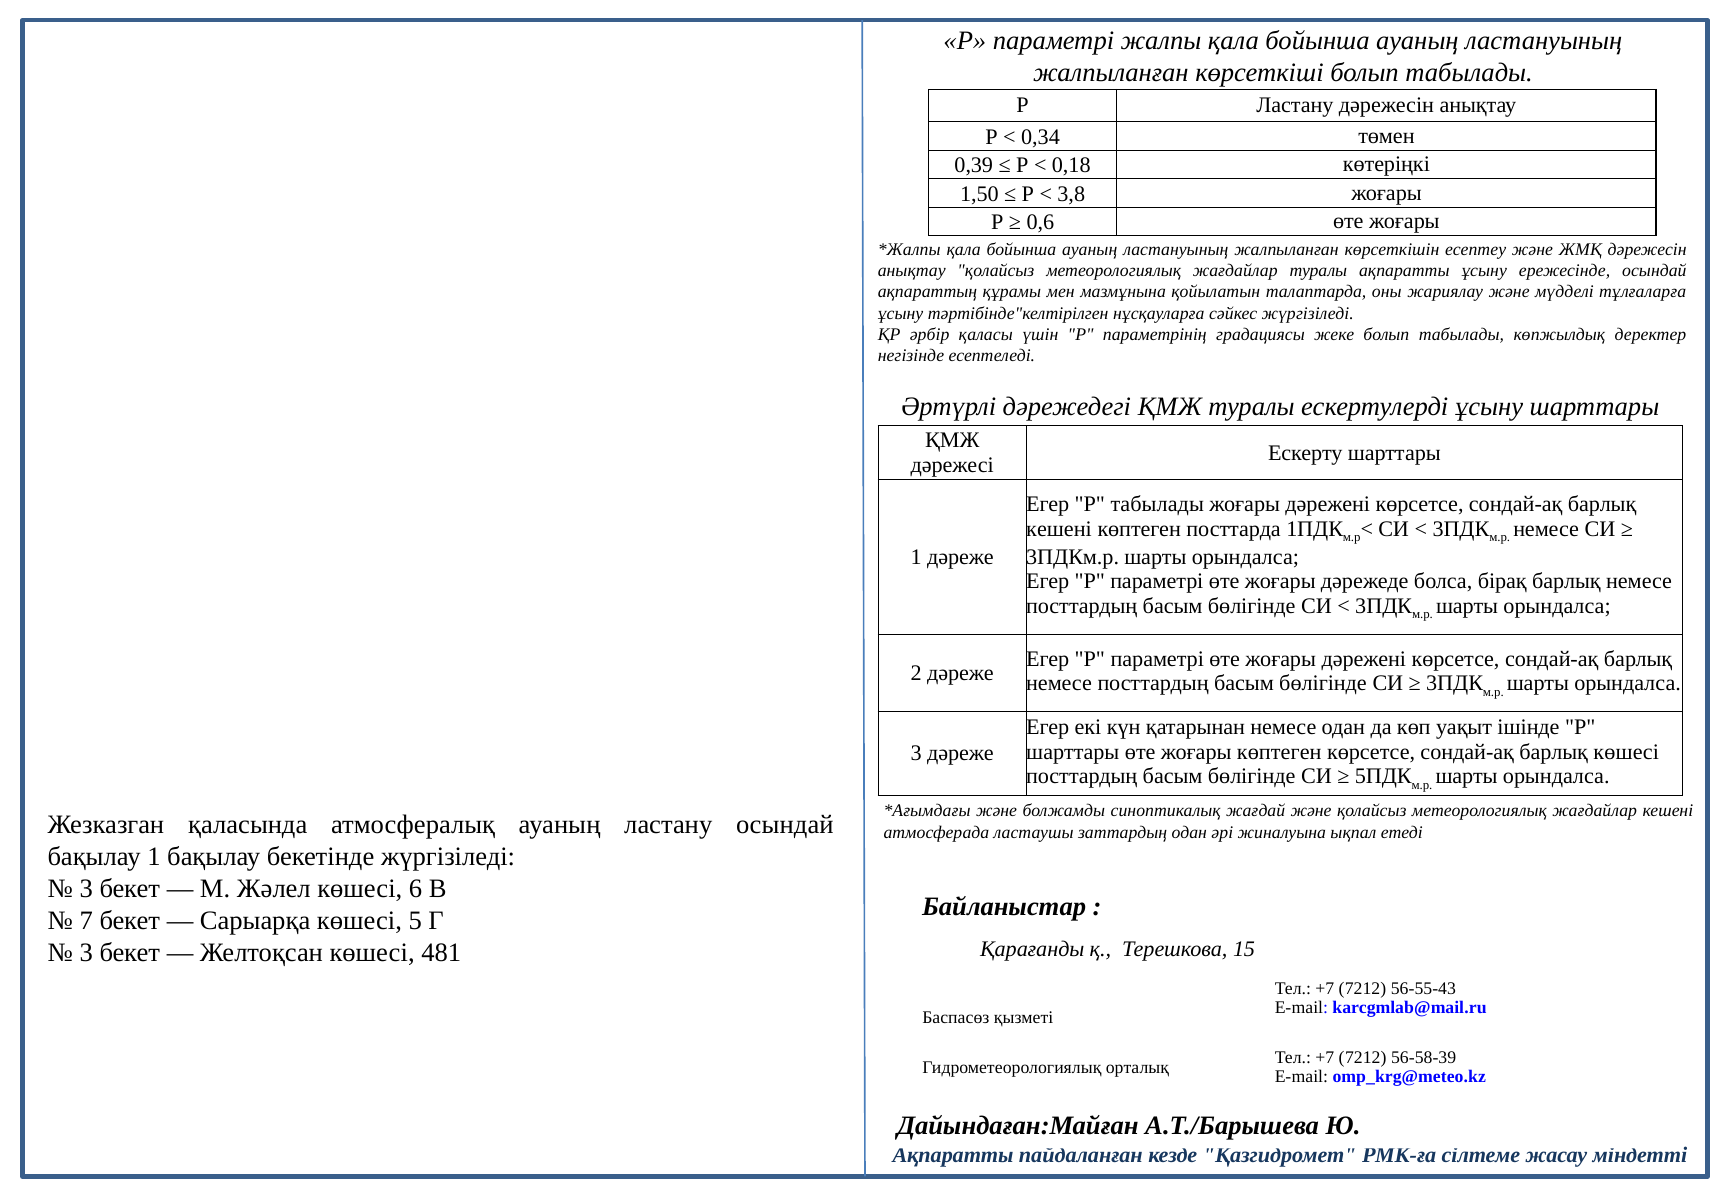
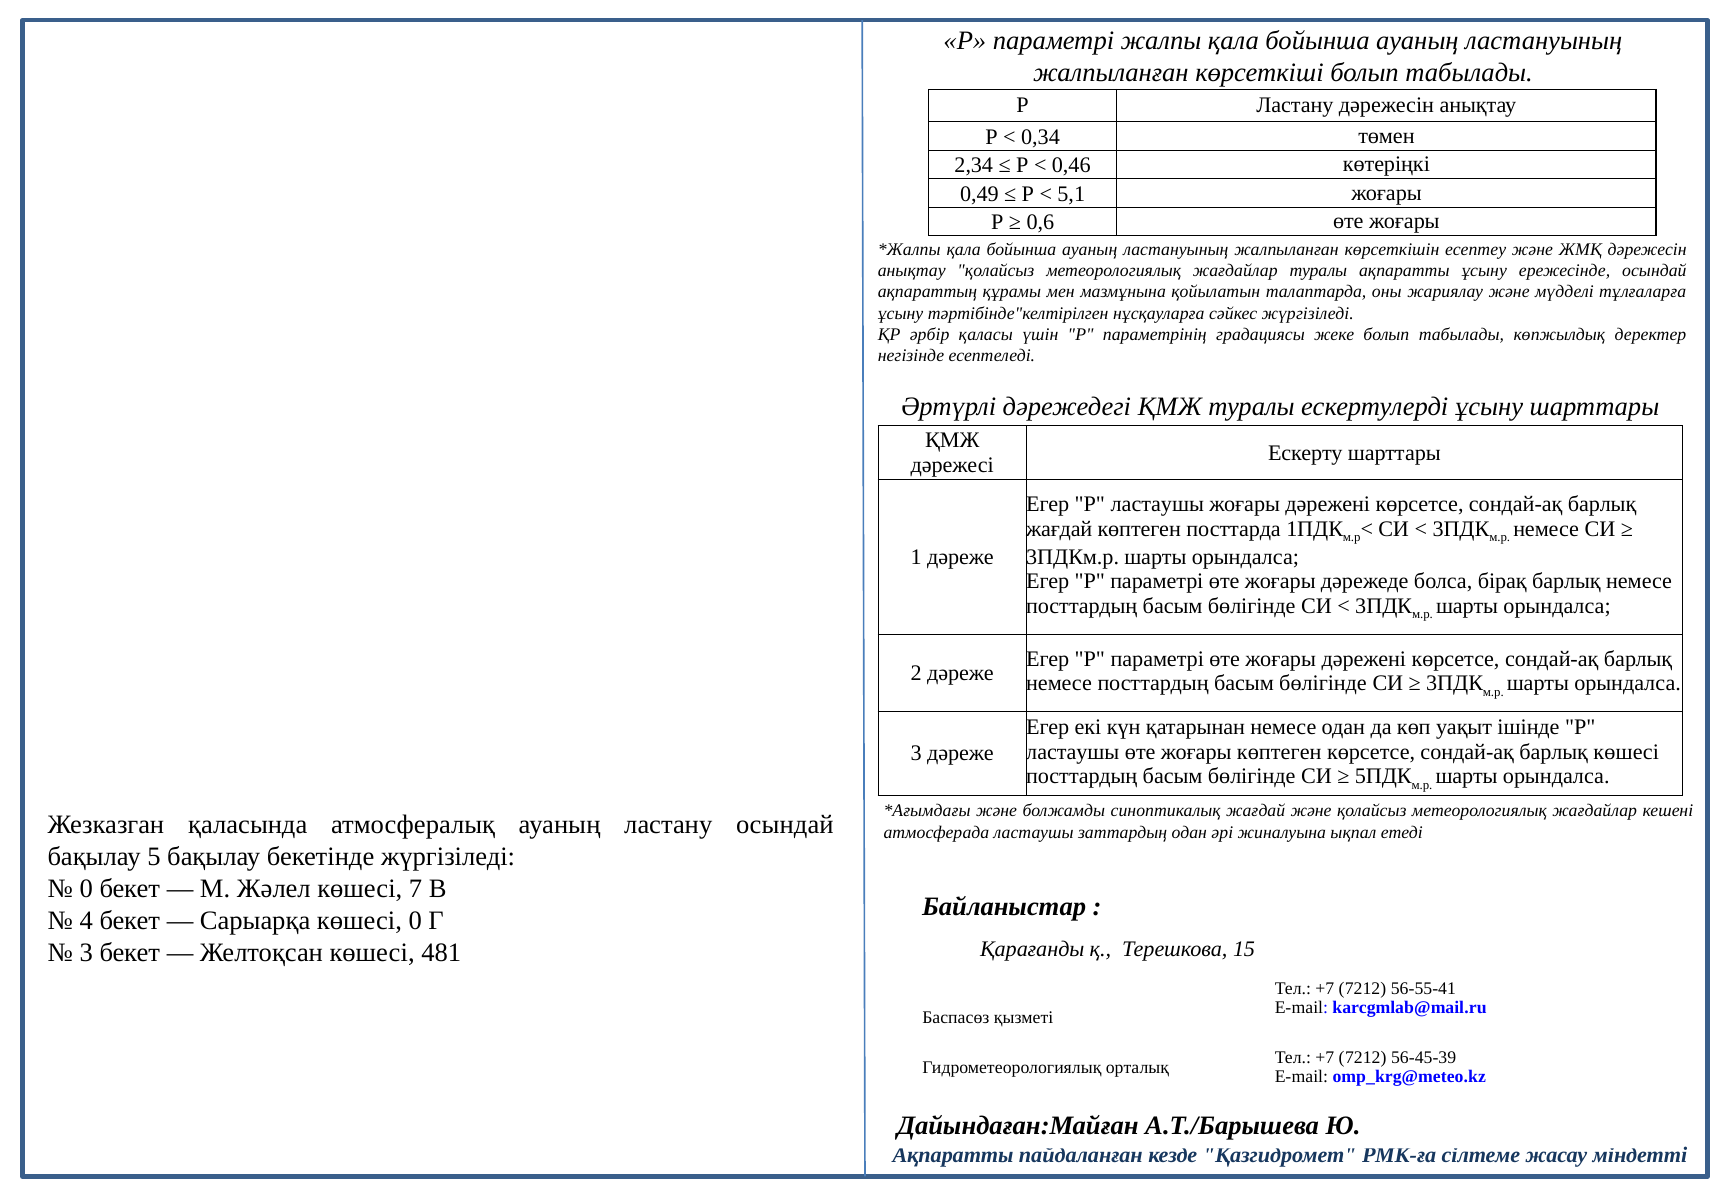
0,39: 0,39 -> 2,34
0,18: 0,18 -> 0,46
1,50: 1,50 -> 0,49
3,8: 3,8 -> 5,1
Егер Р табылады: табылады -> ластаушы
кешені at (1059, 529): кешені -> жағдай
шарттары at (1073, 752): шарттары -> ластаушы
бақылау 1: 1 -> 5
3 at (86, 890): 3 -> 0
6: 6 -> 7
7: 7 -> 4
көшесі 5: 5 -> 0
56-55-43: 56-55-43 -> 56-55-41
56-58-39: 56-58-39 -> 56-45-39
